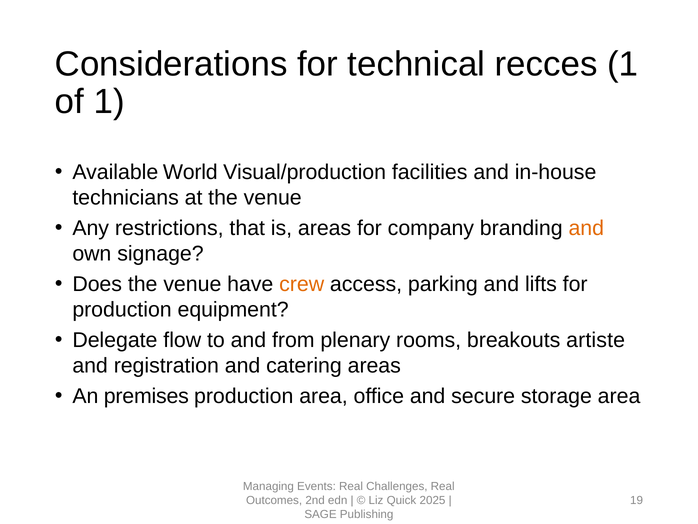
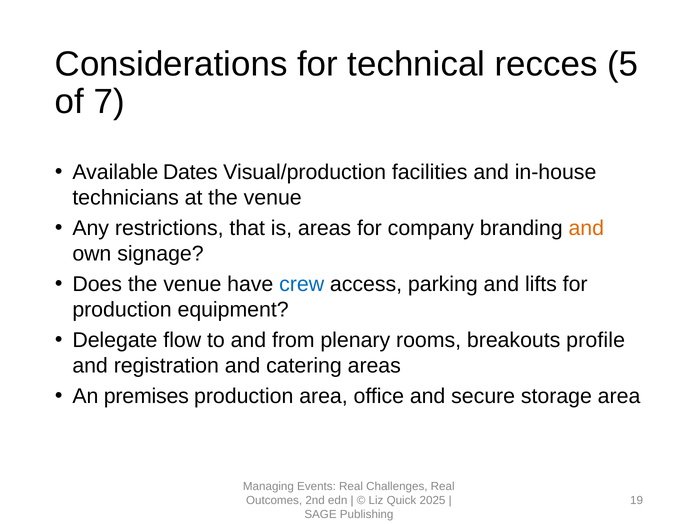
recces 1: 1 -> 5
of 1: 1 -> 7
World: World -> Dates
crew colour: orange -> blue
artiste: artiste -> profile
